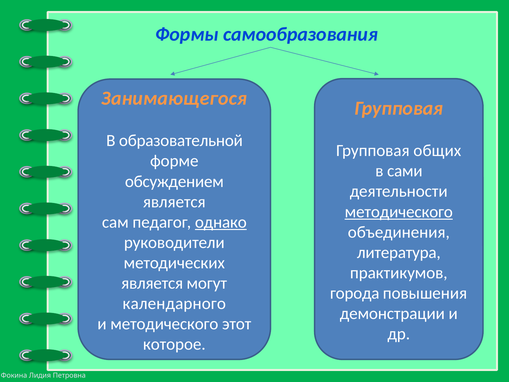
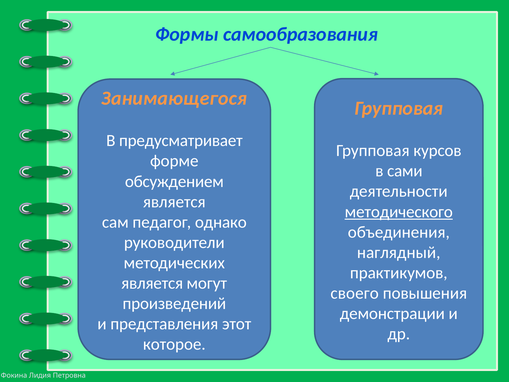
образовательной: образовательной -> предусматривает
общих: общих -> курсов
однако underline: present -> none
литература: литература -> наглядный
города: города -> своего
календарного: календарного -> произведений
и методического: методического -> представления
